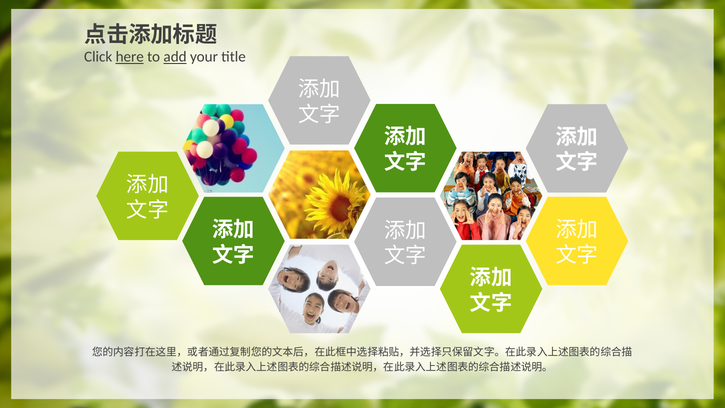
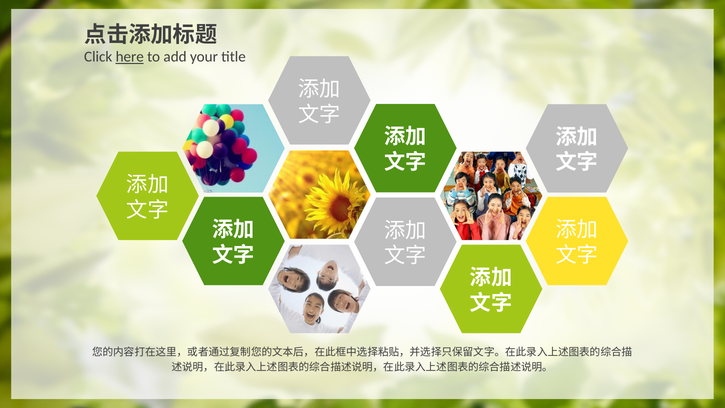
add underline: present -> none
